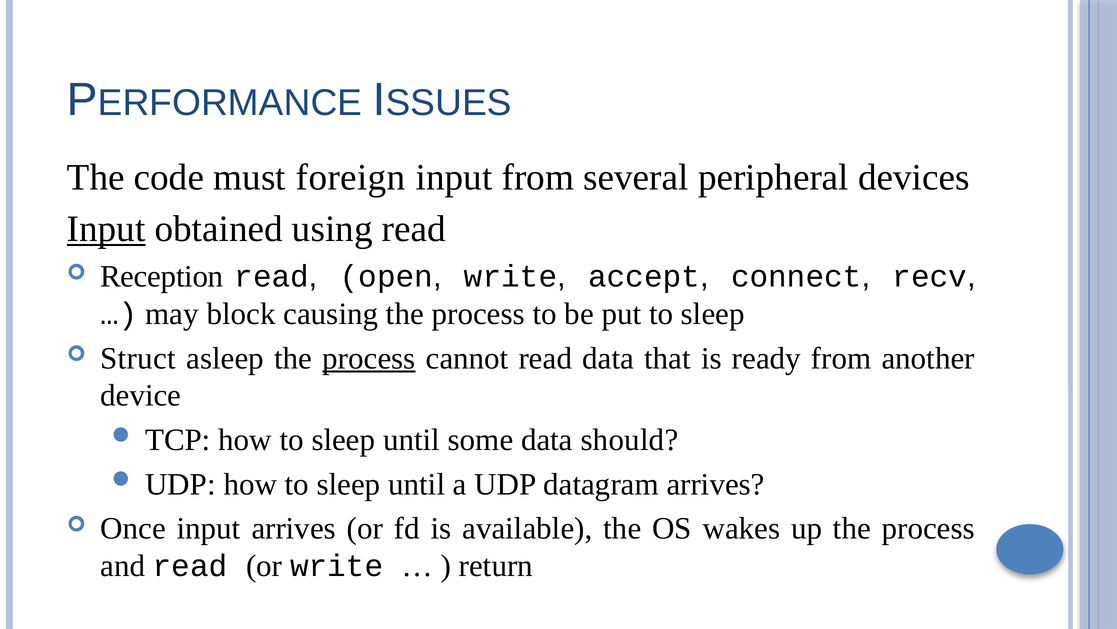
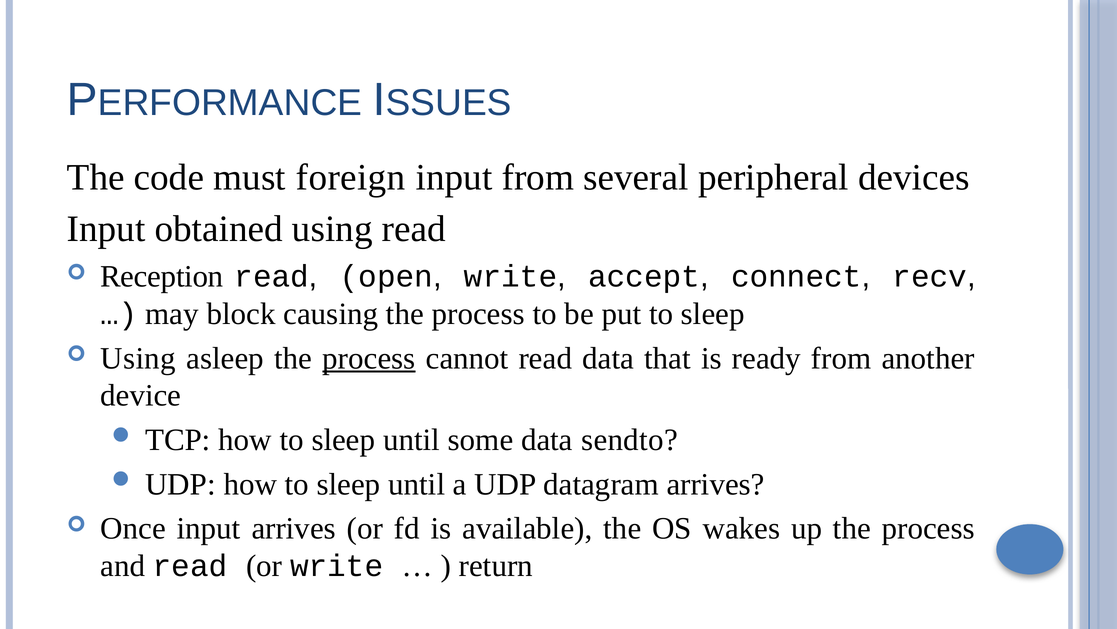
Input at (106, 229) underline: present -> none
Struct at (138, 358): Struct -> Using
should: should -> sendto
